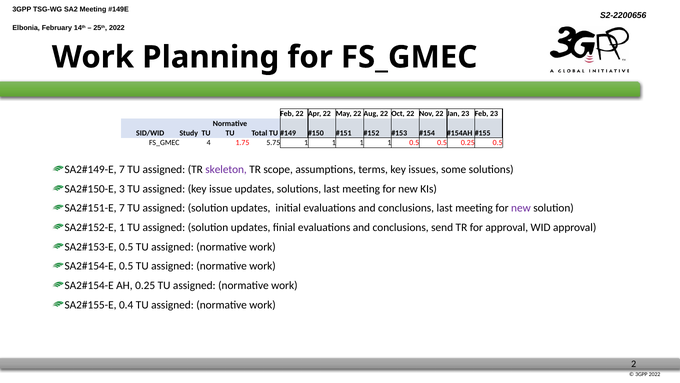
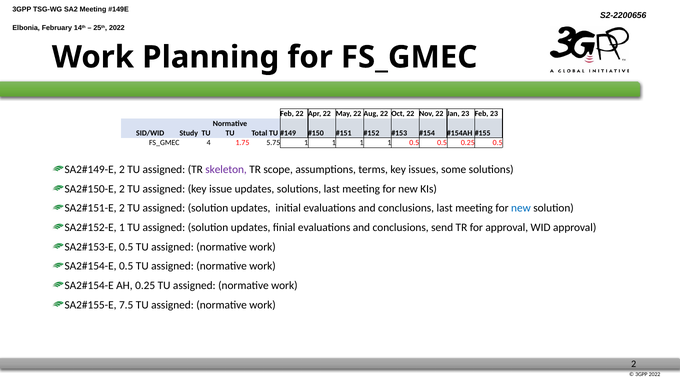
7 at (122, 169): 7 -> 2
3 at (122, 189): 3 -> 2
7 at (122, 208): 7 -> 2
new at (521, 208) colour: purple -> blue
0.4: 0.4 -> 7.5
